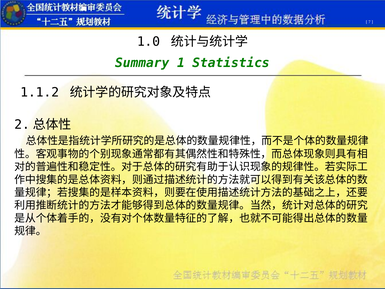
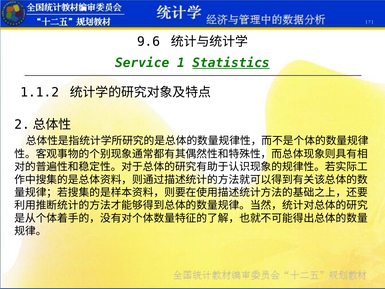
1.0: 1.0 -> 9.6
Summary: Summary -> Service
Statistics underline: none -> present
